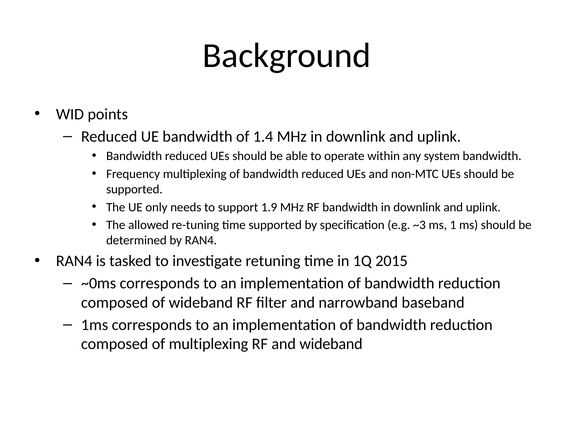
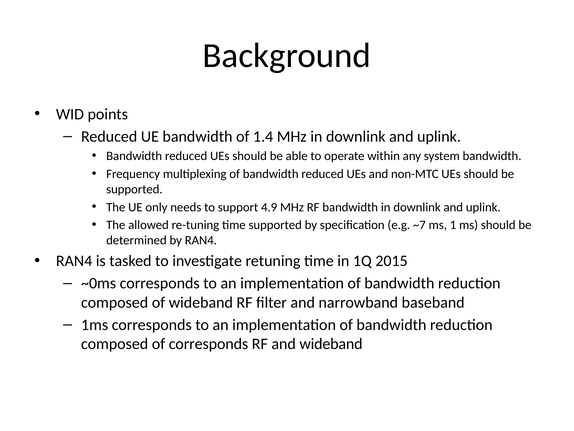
1.9: 1.9 -> 4.9
~3: ~3 -> ~7
of multiplexing: multiplexing -> corresponds
